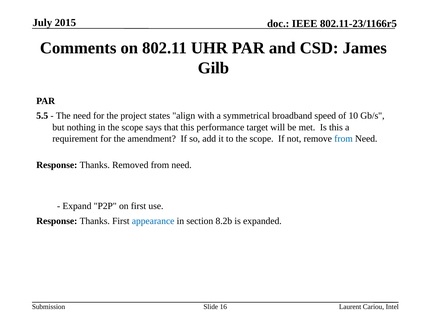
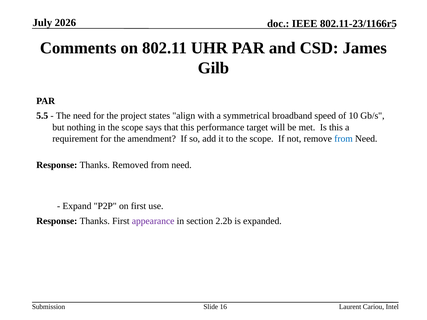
2015: 2015 -> 2026
appearance colour: blue -> purple
8.2b: 8.2b -> 2.2b
